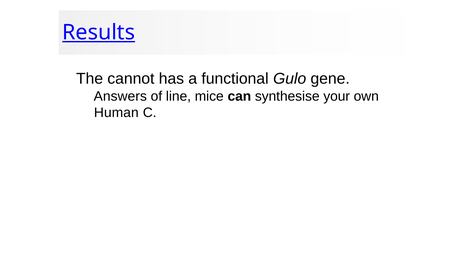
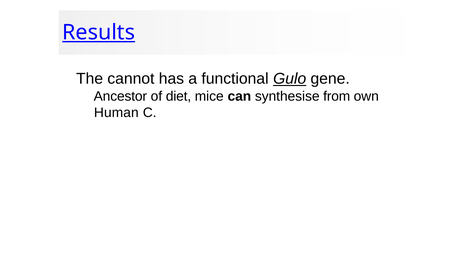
Gulo underline: none -> present
Answers: Answers -> Ancestor
line: line -> diet
your: your -> from
